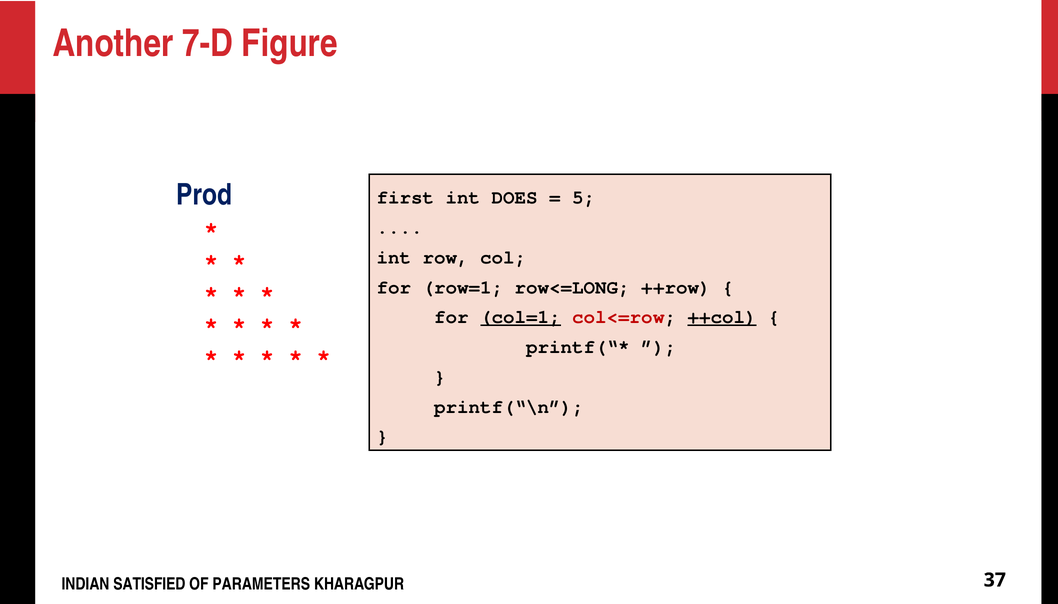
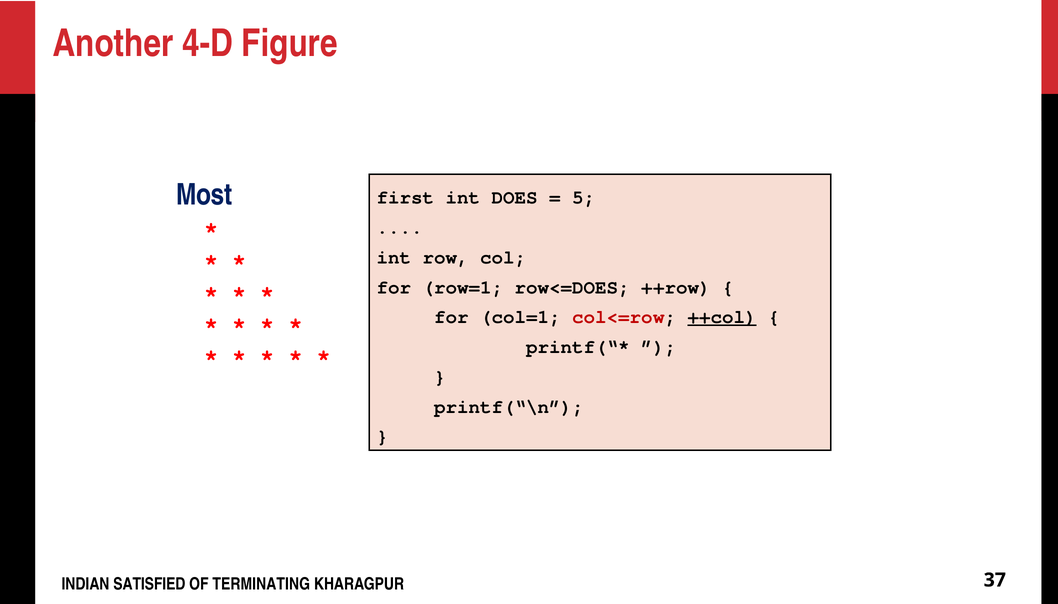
7-D: 7-D -> 4-D
Prod: Prod -> Most
row<=LONG: row<=LONG -> row<=DOES
col=1 underline: present -> none
PARAMETERS: PARAMETERS -> TERMINATING
